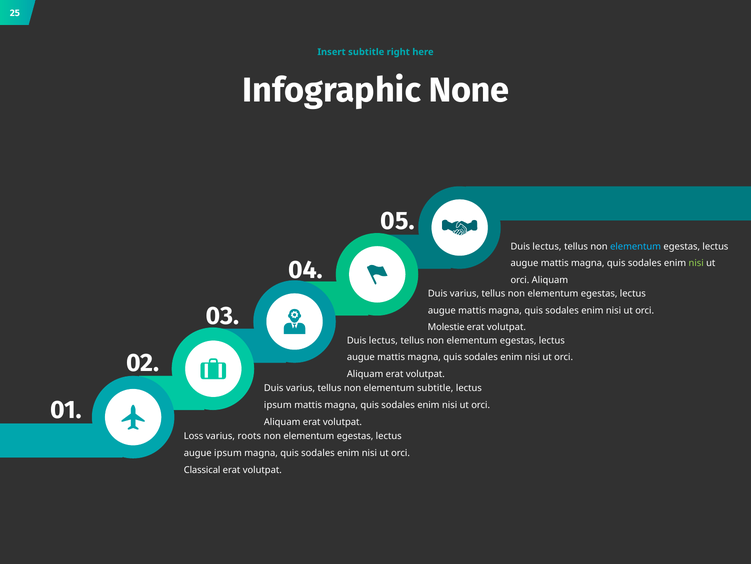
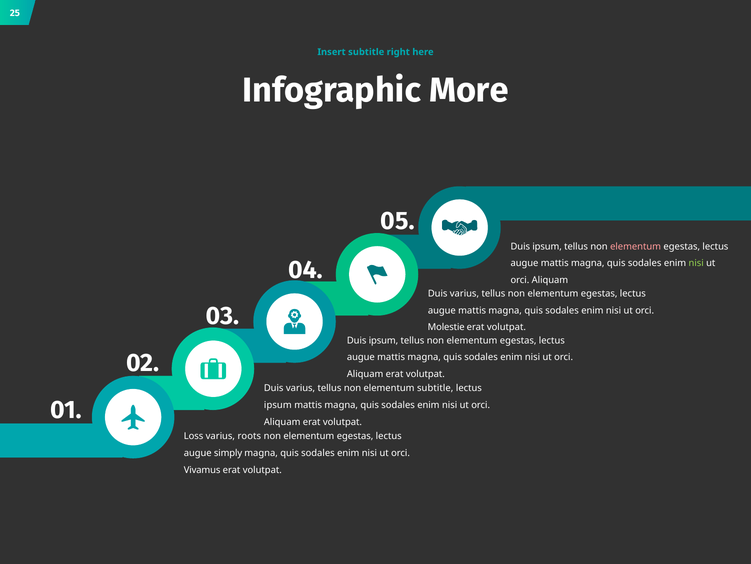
None: None -> More
lectus at (547, 246): lectus -> ipsum
elementum at (636, 246) colour: light blue -> pink
lectus at (383, 340): lectus -> ipsum
augue ipsum: ipsum -> simply
Classical: Classical -> Vivamus
